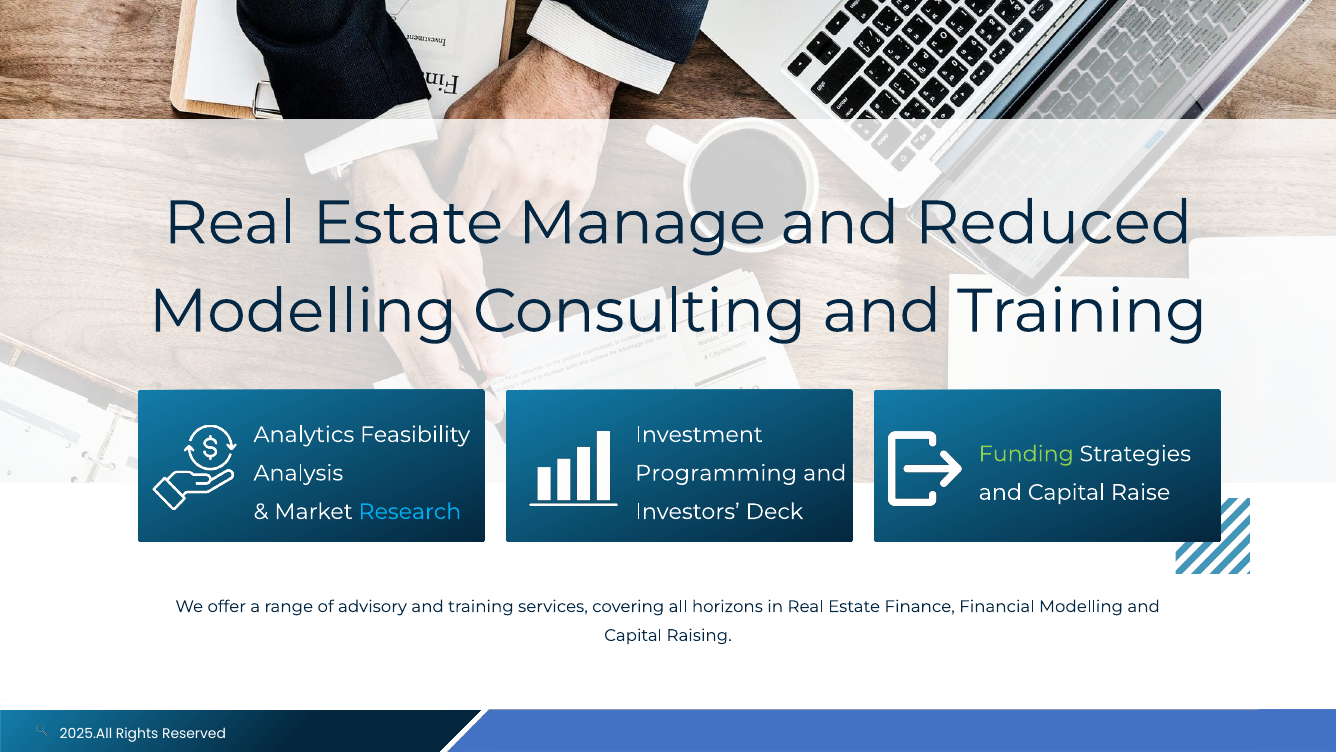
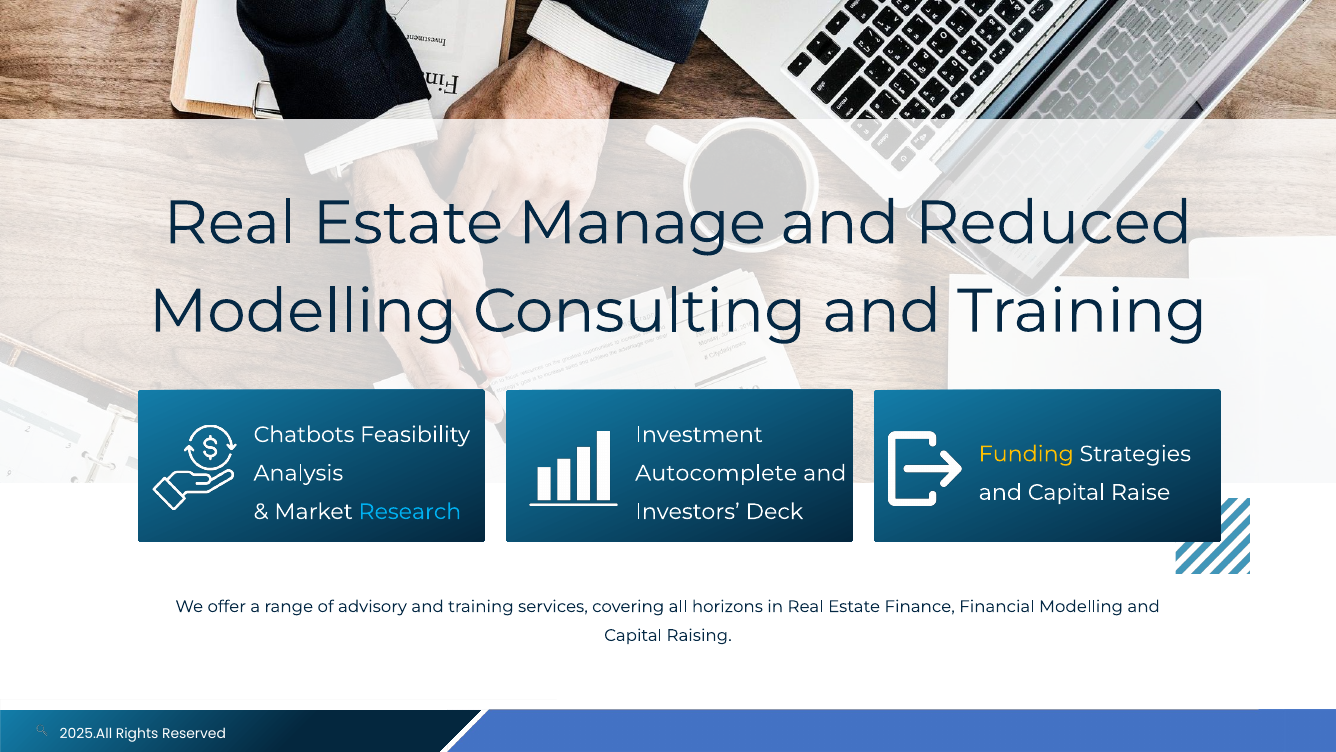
Analytics: Analytics -> Chatbots
Funding colour: light green -> yellow
Programming: Programming -> Autocomplete
